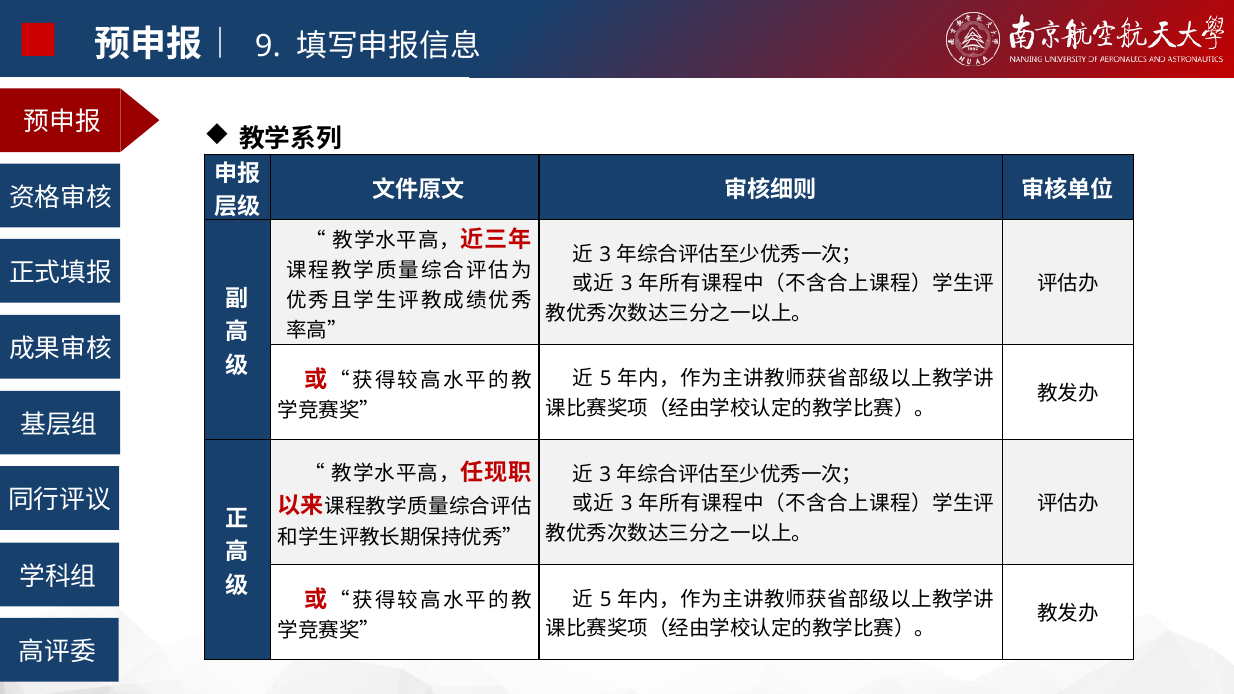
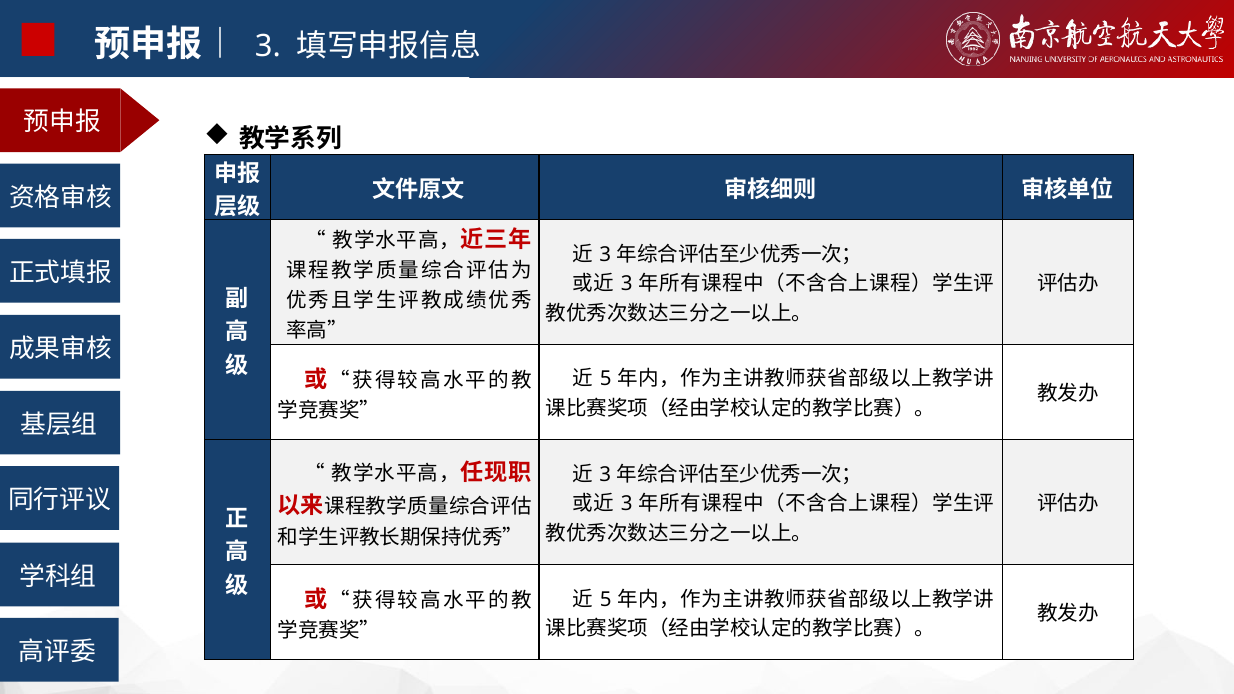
9 at (268, 47): 9 -> 3
